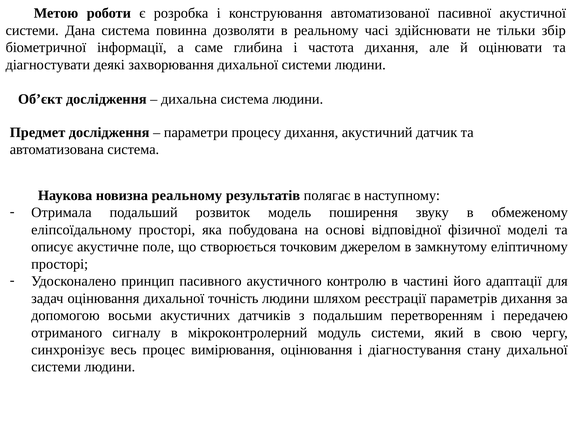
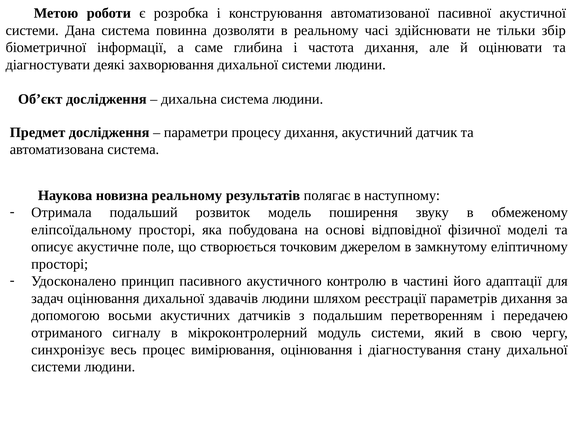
точність: точність -> здавачів
